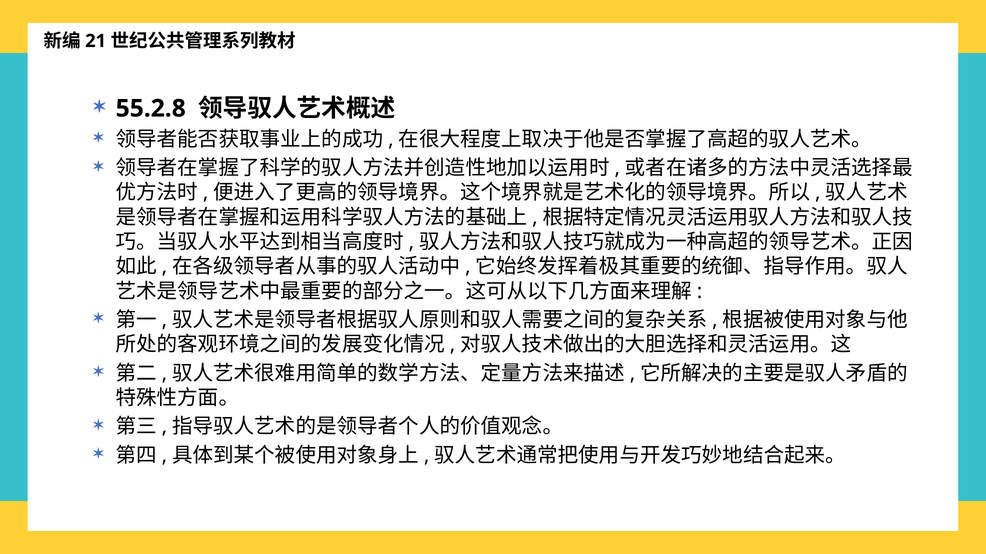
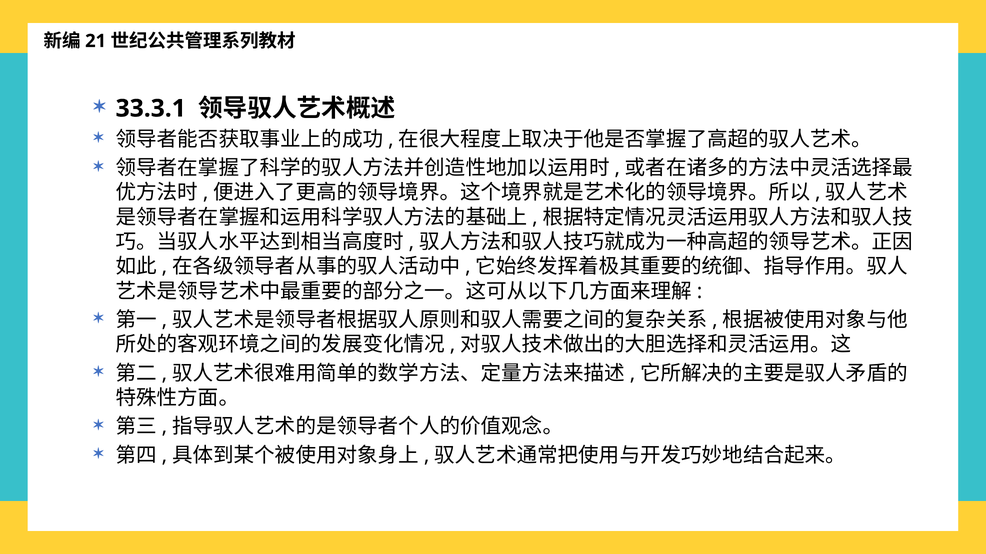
55.2.8: 55.2.8 -> 33.3.1
